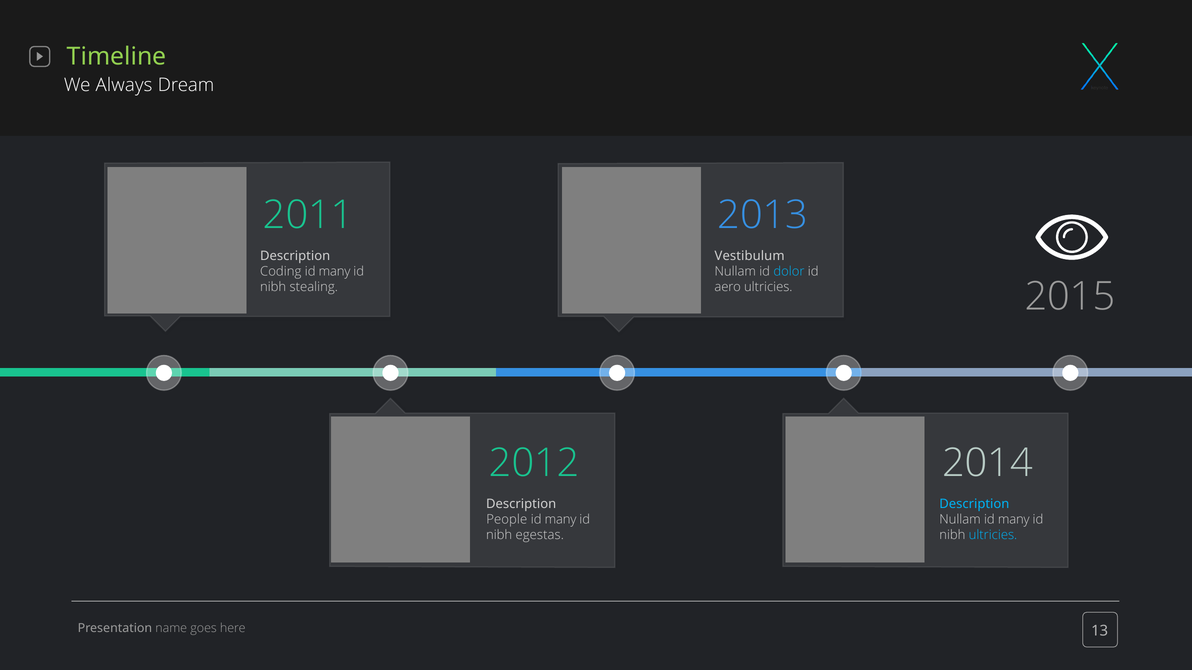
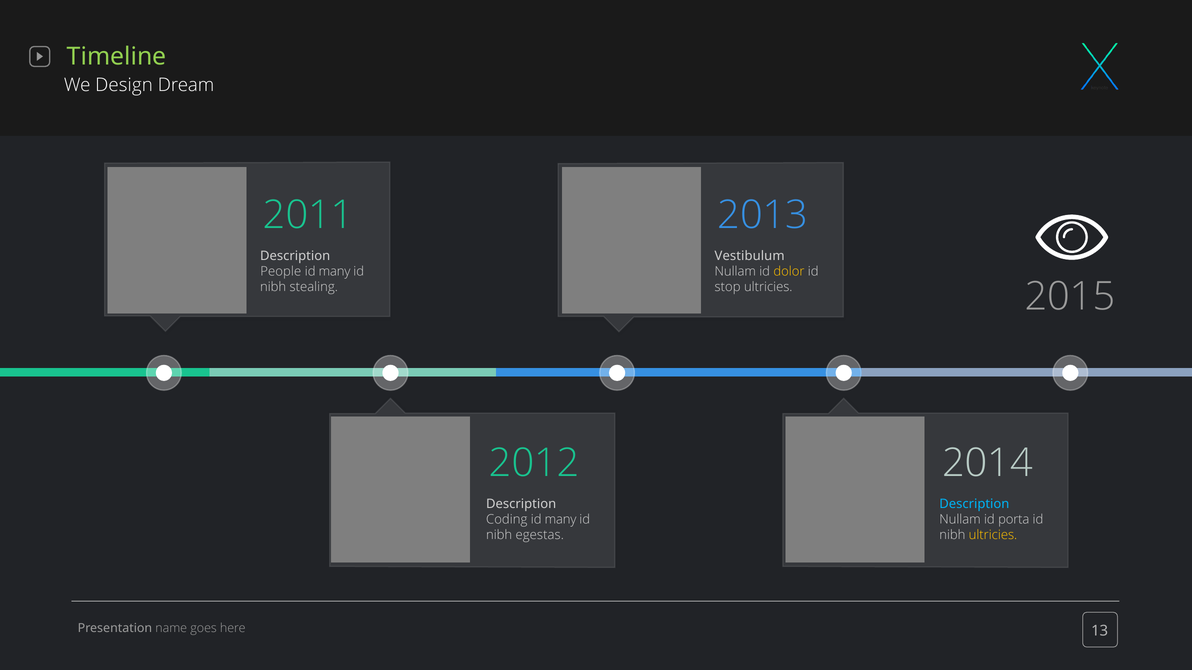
Always: Always -> Design
Coding: Coding -> People
dolor colour: light blue -> yellow
aero: aero -> stop
People: People -> Coding
Nullam id many: many -> porta
ultricies at (993, 536) colour: light blue -> yellow
